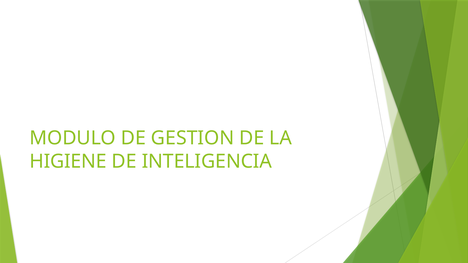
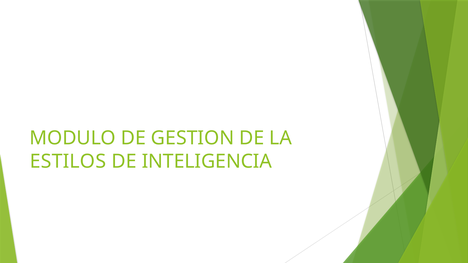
HIGIENE: HIGIENE -> ESTILOS
